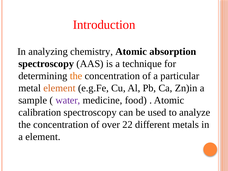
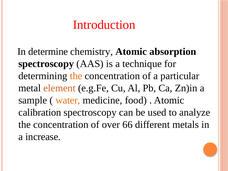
analyzing: analyzing -> determine
water colour: purple -> orange
22: 22 -> 66
a element: element -> increase
